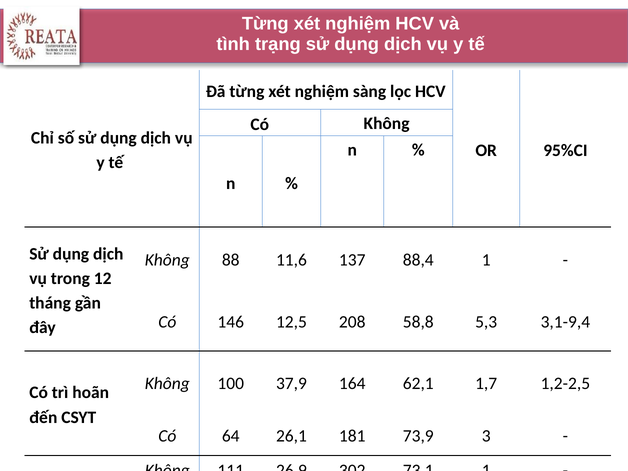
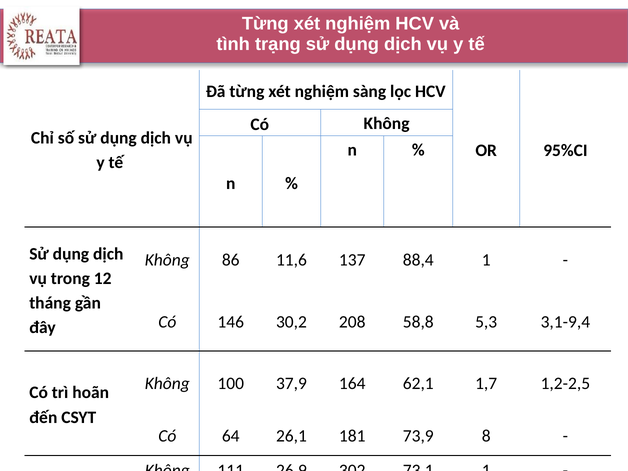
88: 88 -> 86
12,5: 12,5 -> 30,2
3: 3 -> 8
